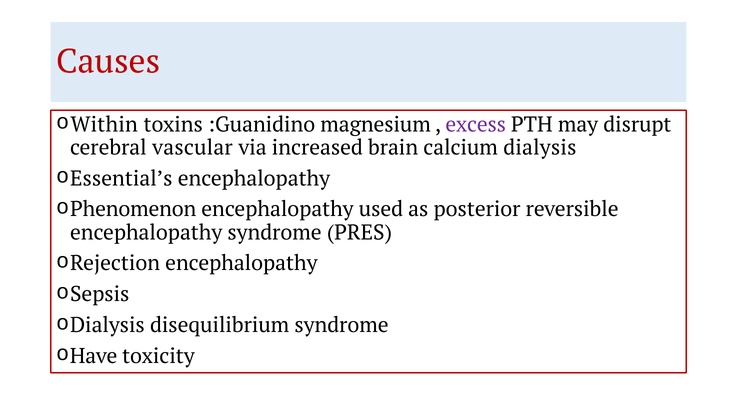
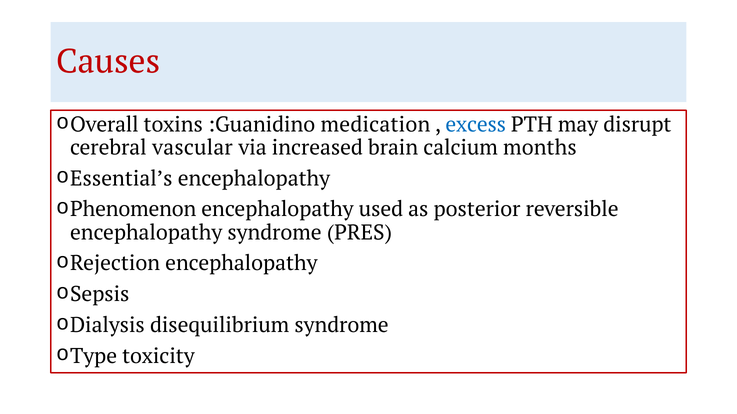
Within: Within -> Overall
magnesium: magnesium -> medication
excess colour: purple -> blue
calcium dialysis: dialysis -> months
Have: Have -> Type
